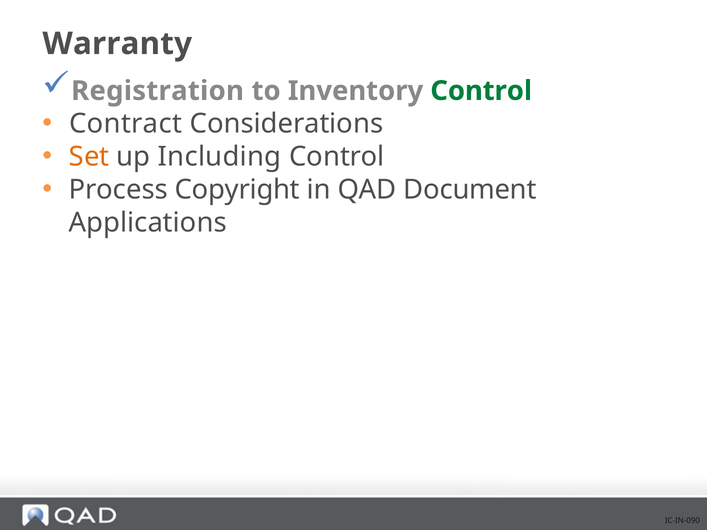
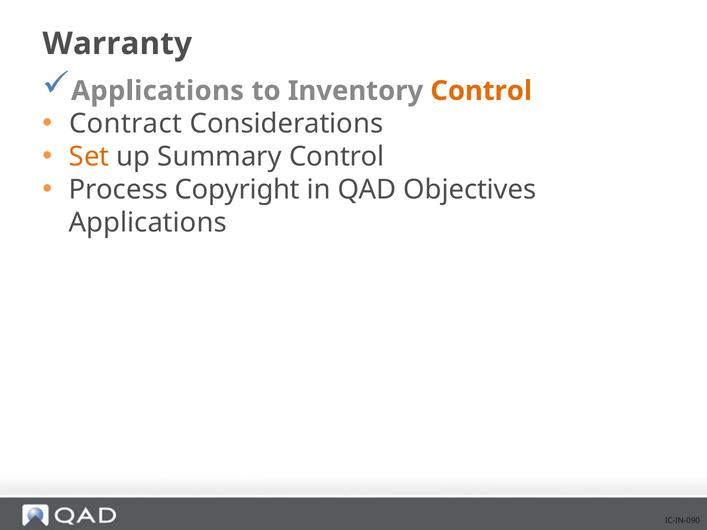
Registration at (158, 91): Registration -> Applications
Control at (481, 91) colour: green -> orange
Including: Including -> Summary
Document: Document -> Objectives
